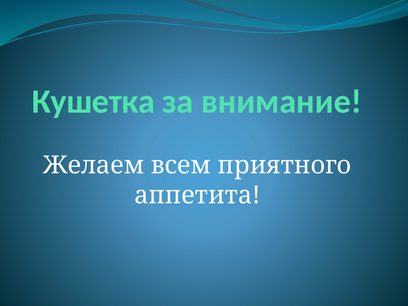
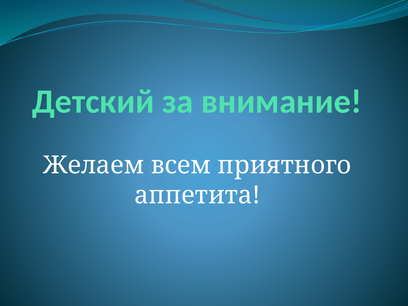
Кушетка: Кушетка -> Детский
